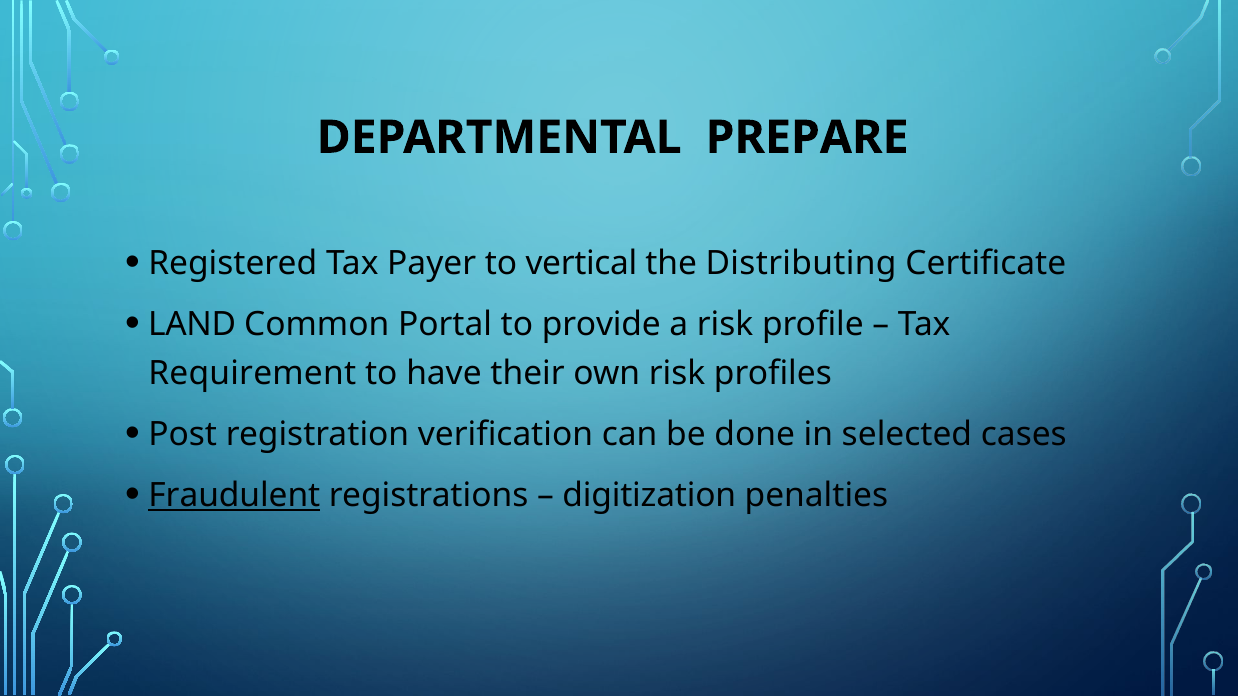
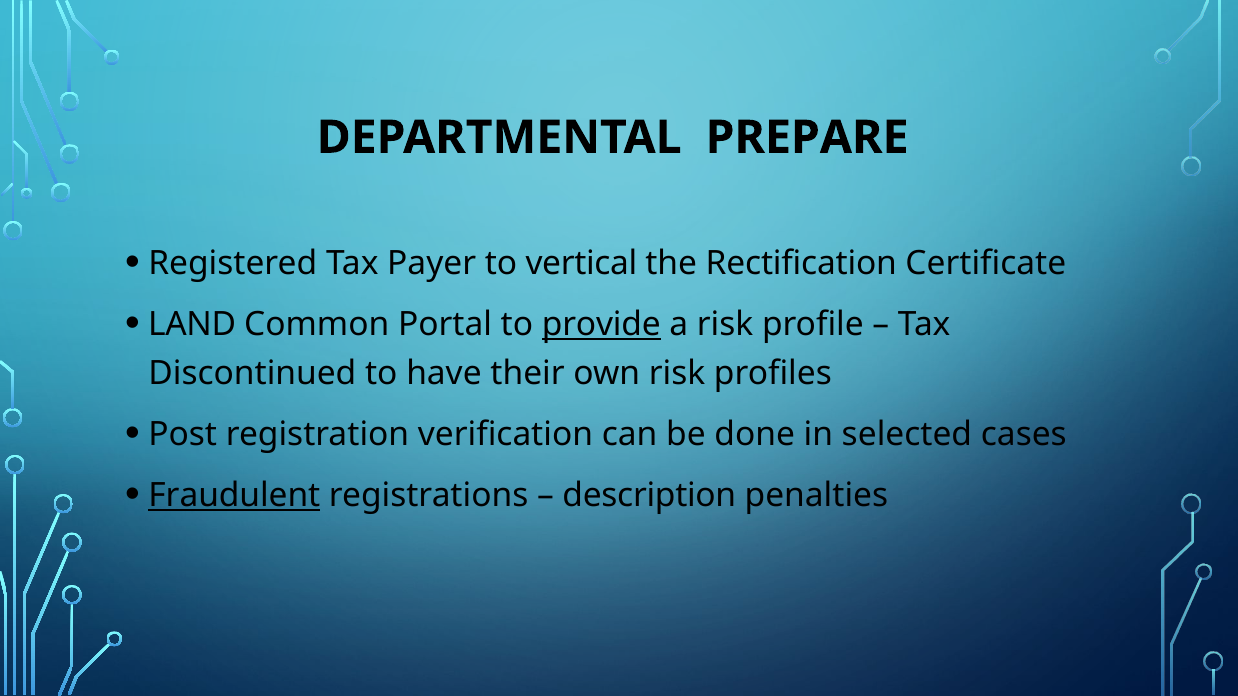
Distributing: Distributing -> Rectification
provide underline: none -> present
Requirement: Requirement -> Discontinued
digitization: digitization -> description
